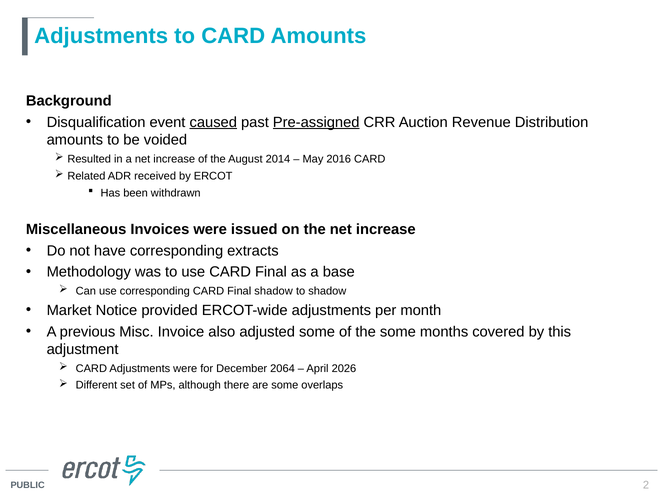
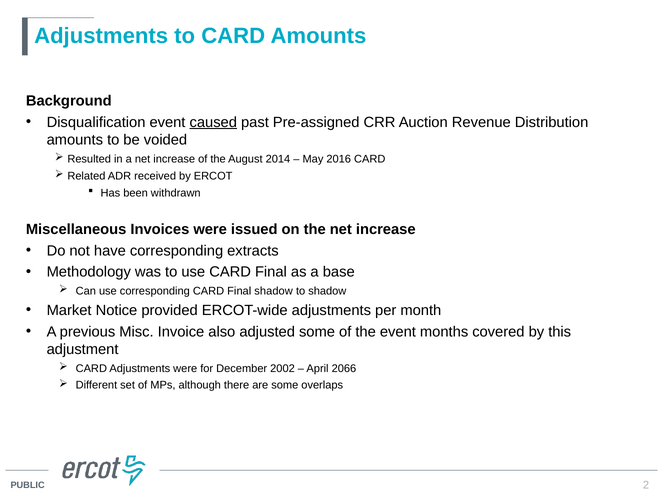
Pre-assigned underline: present -> none
the some: some -> event
2064: 2064 -> 2002
2026: 2026 -> 2066
